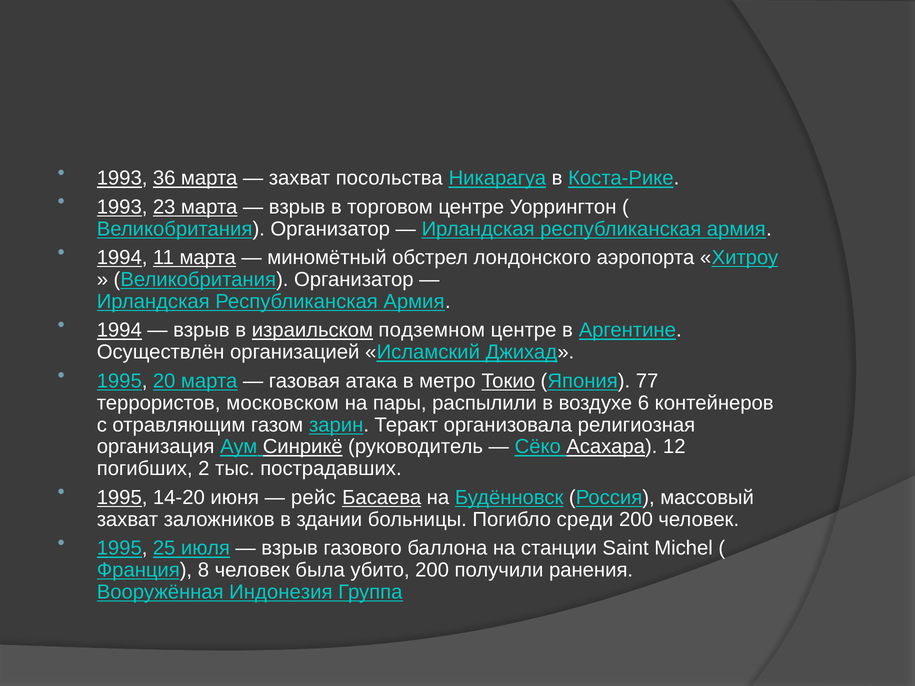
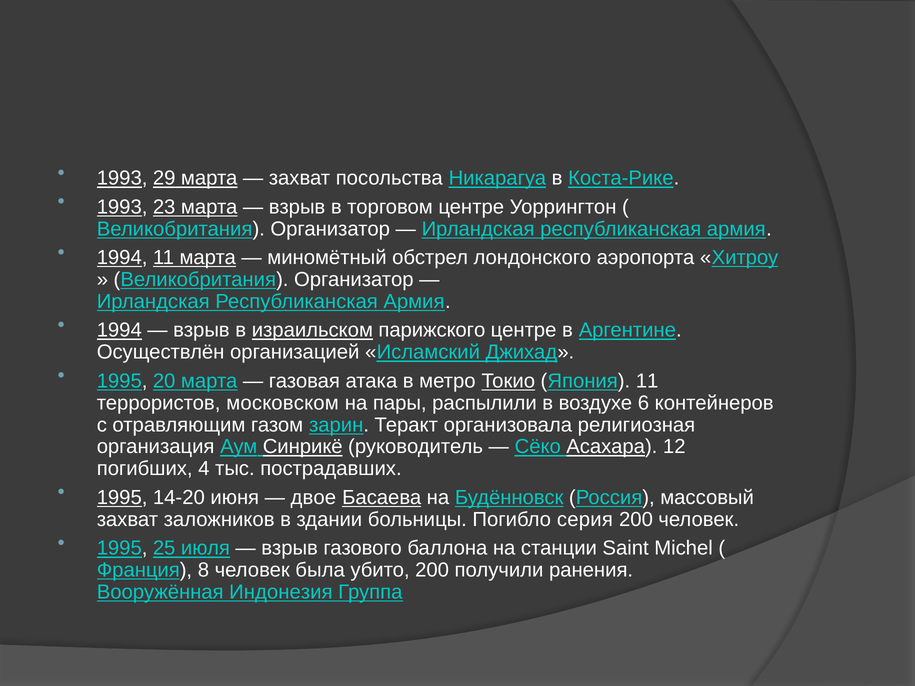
36: 36 -> 29
подземном: подземном -> парижского
Япония 77: 77 -> 11
2: 2 -> 4
рейс: рейс -> двое
среди: среди -> серия
